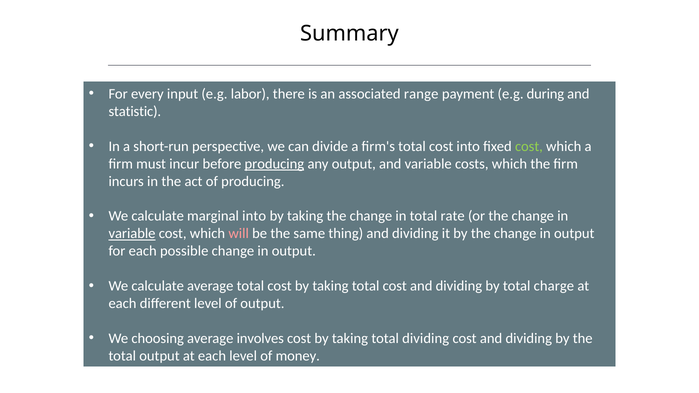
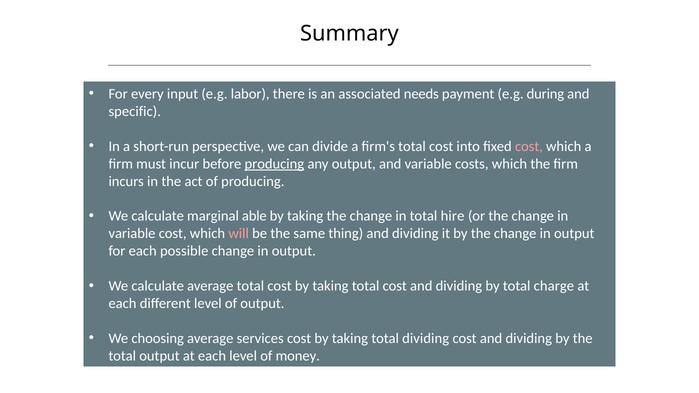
range: range -> needs
statistic: statistic -> specific
cost at (529, 146) colour: light green -> pink
marginal into: into -> able
rate: rate -> hire
variable at (132, 234) underline: present -> none
involves: involves -> services
